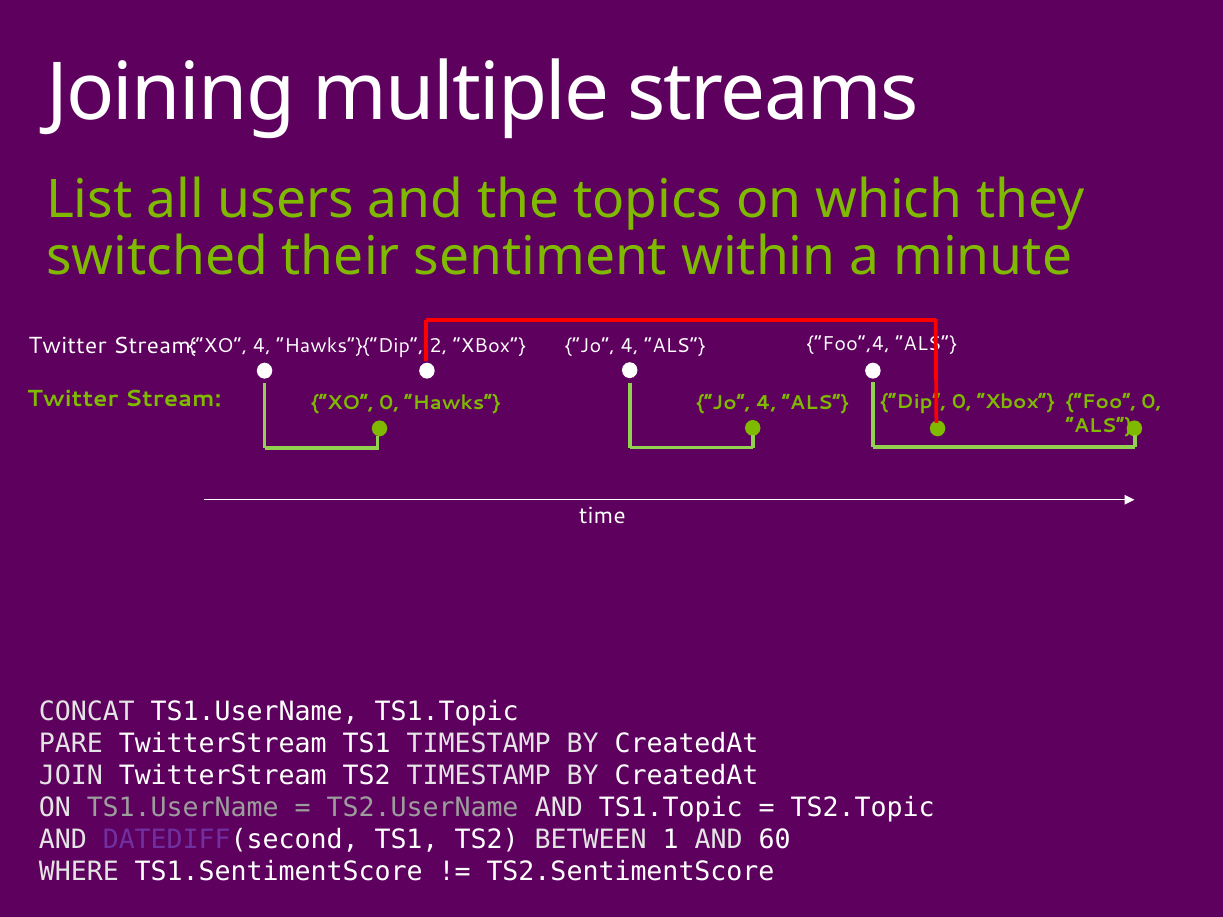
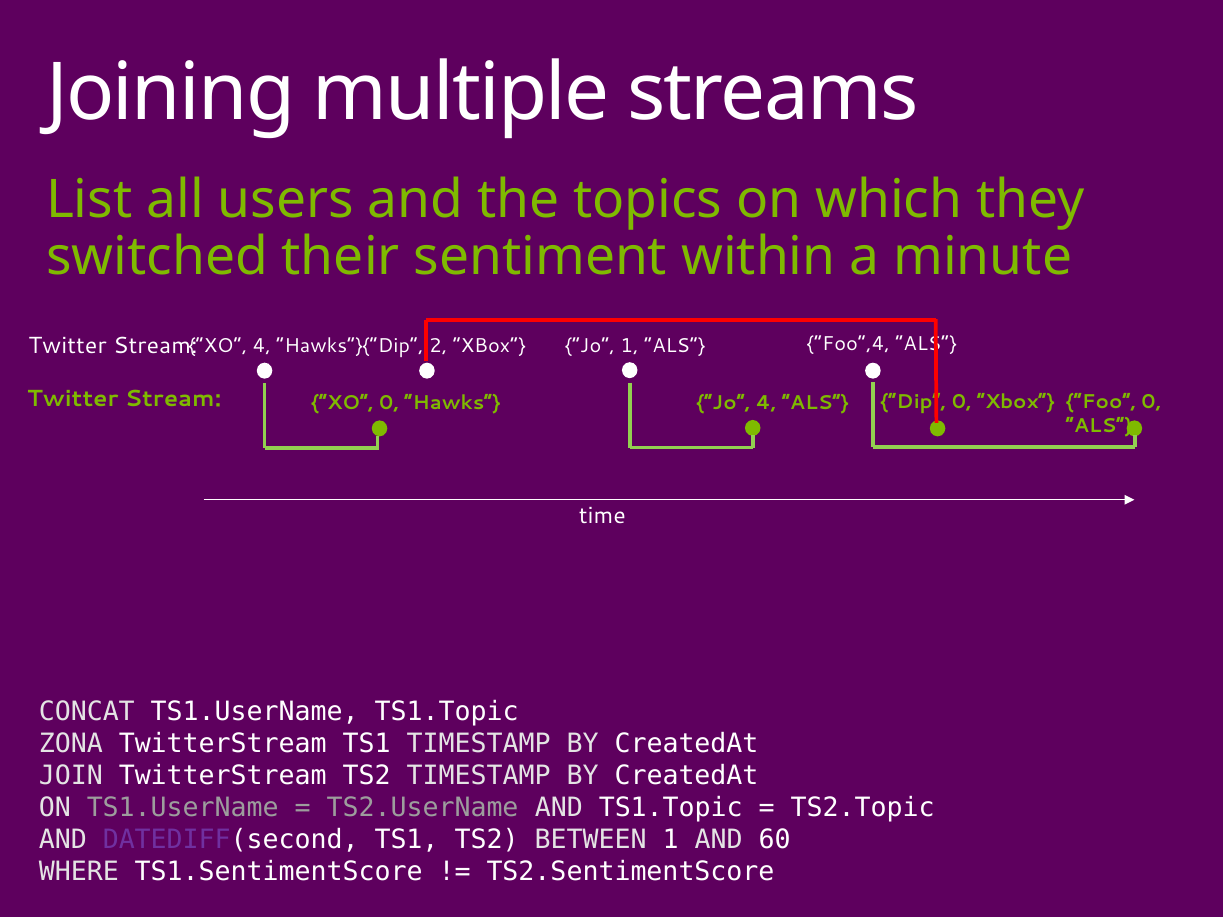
Hawks Jo 4: 4 -> 1
PARE: PARE -> ZONA
